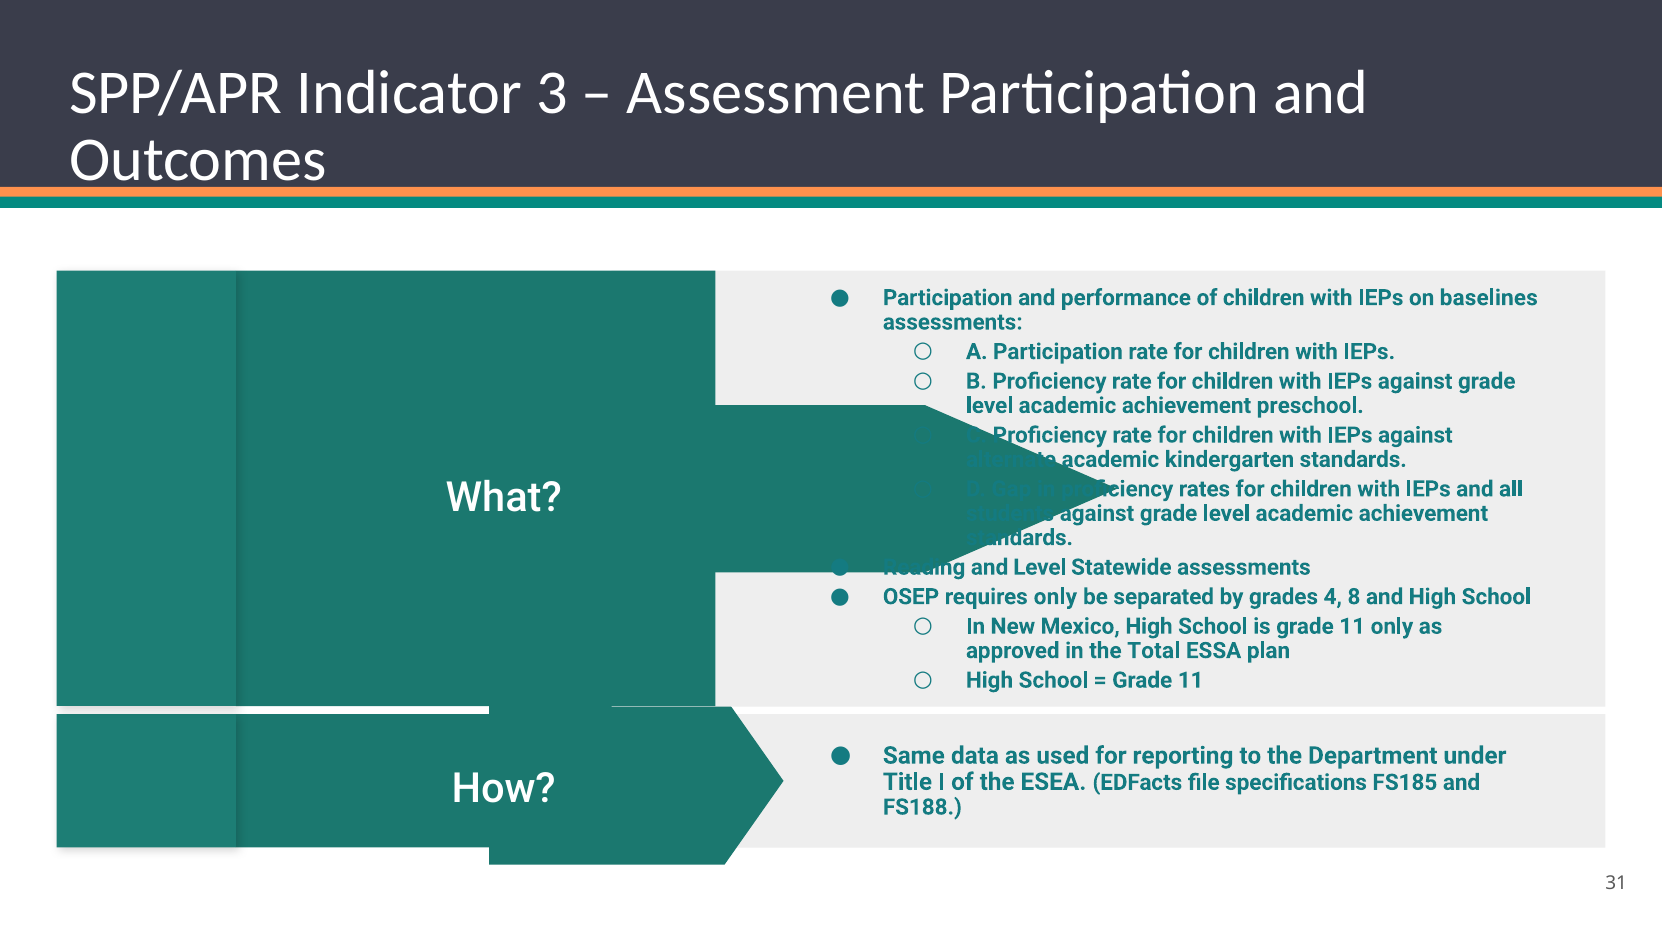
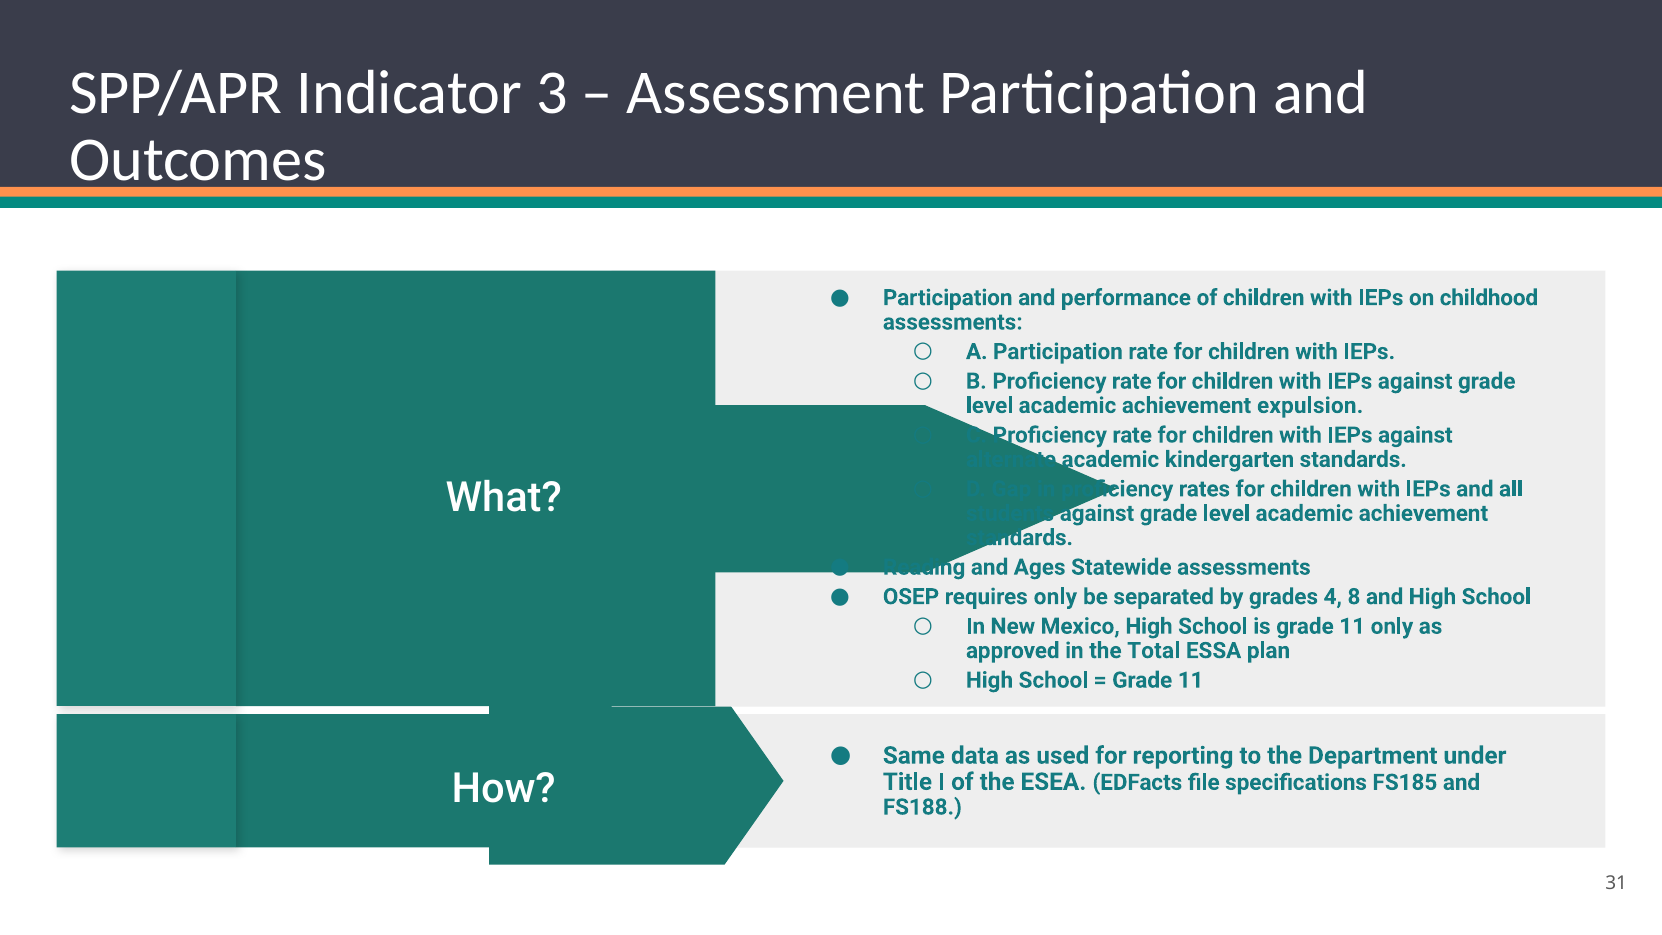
baselines: baselines -> childhood
preschool: preschool -> expulsion
and Level: Level -> Ages
